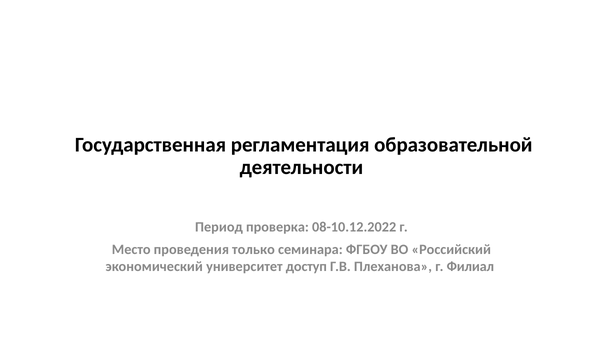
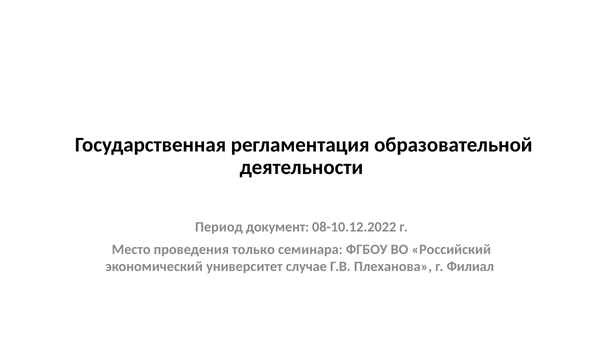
проверка: проверка -> документ
доступ: доступ -> случае
